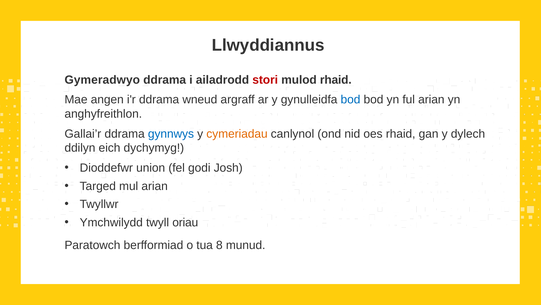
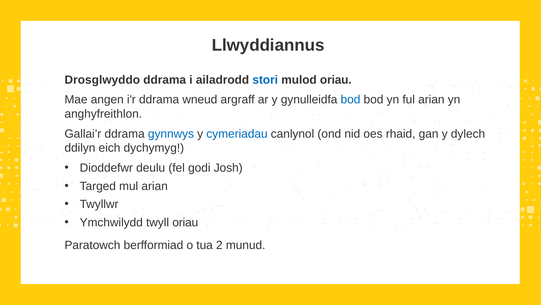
Gymeradwyo: Gymeradwyo -> Drosglwyddo
stori colour: red -> blue
mulod rhaid: rhaid -> oriau
cymeriadau colour: orange -> blue
union: union -> deulu
8: 8 -> 2
